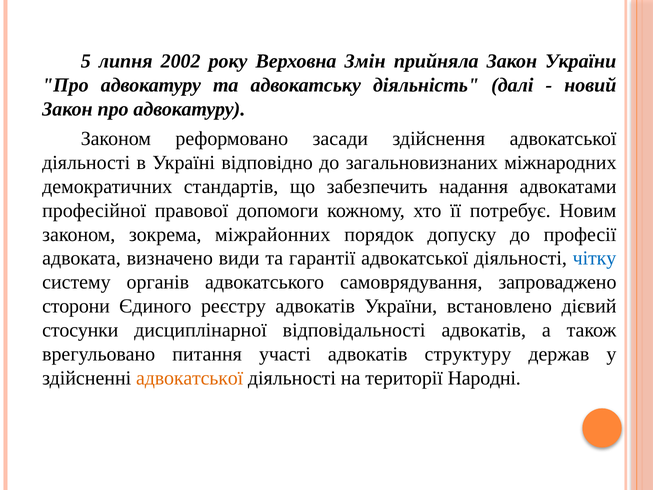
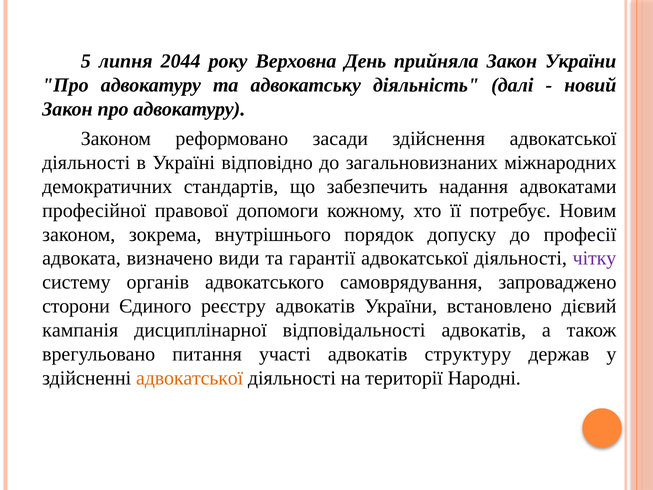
2002: 2002 -> 2044
Змін: Змін -> День
міжрайонних: міжрайонних -> внутрішнього
чітку colour: blue -> purple
стосунки: стосунки -> кампанія
